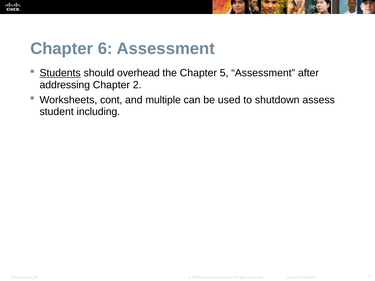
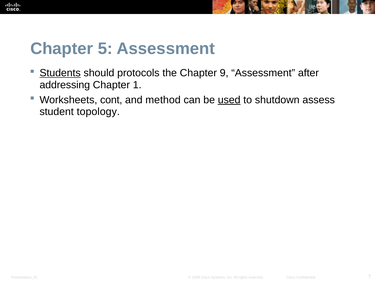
6: 6 -> 5
overhead: overhead -> protocols
5: 5 -> 9
2: 2 -> 1
multiple: multiple -> method
used underline: none -> present
including: including -> topology
